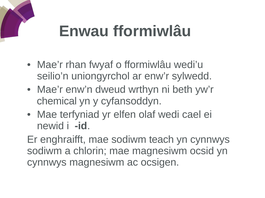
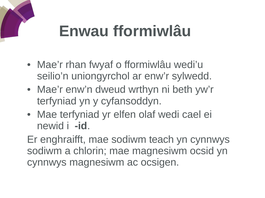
chemical at (57, 101): chemical -> terfyniad
